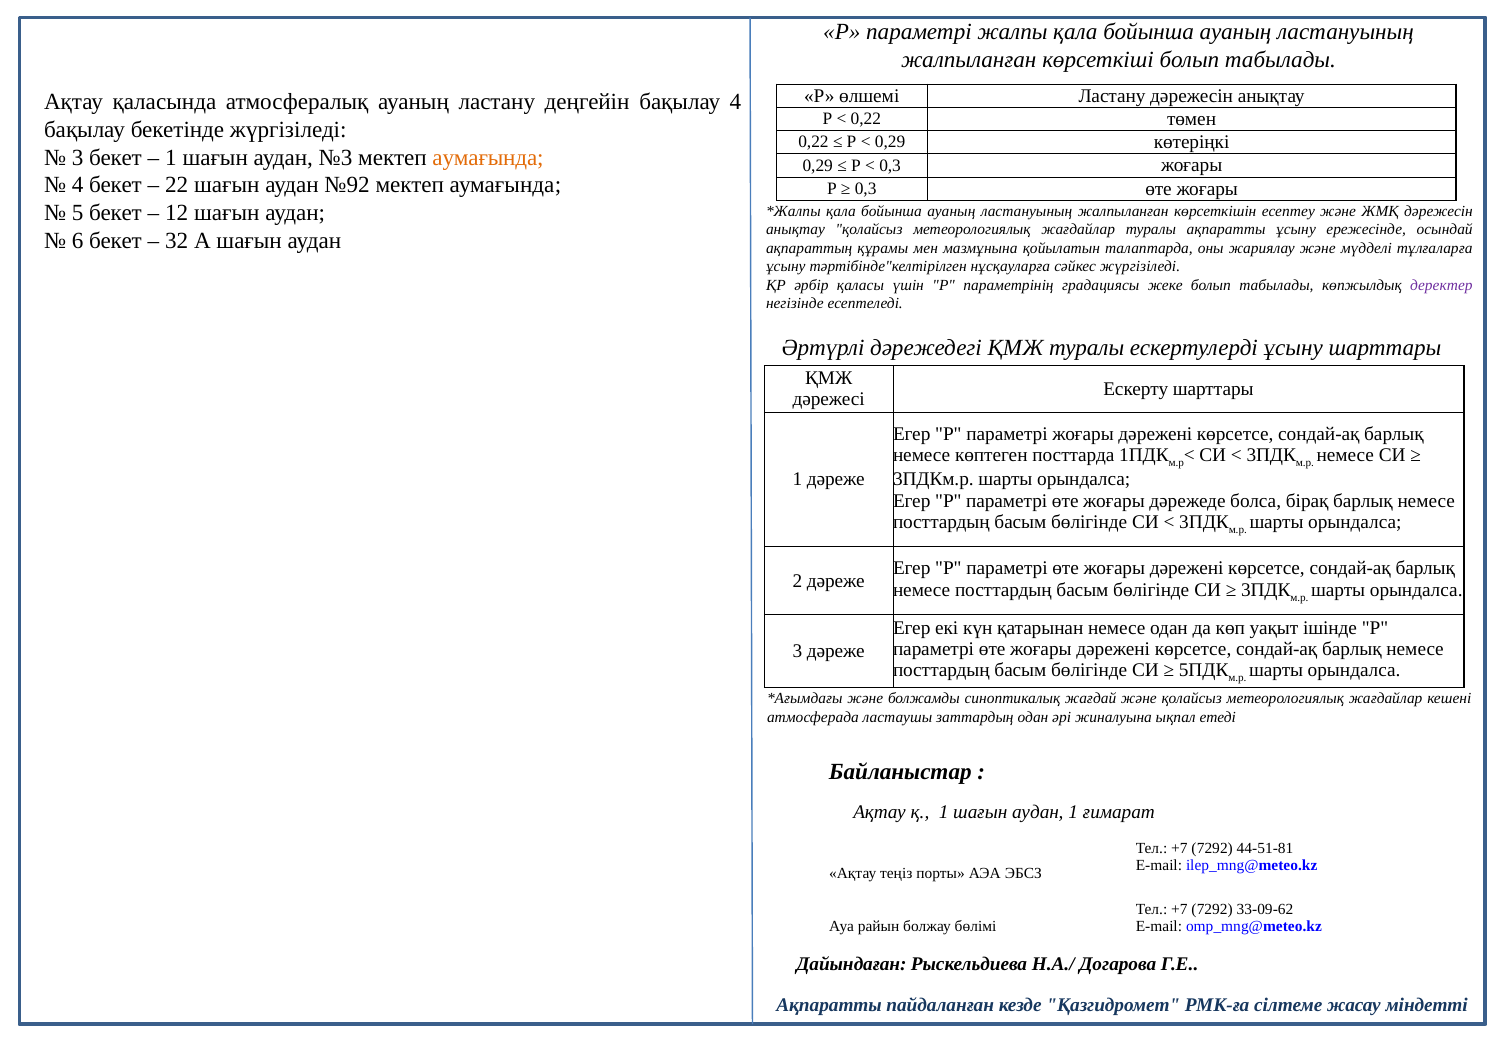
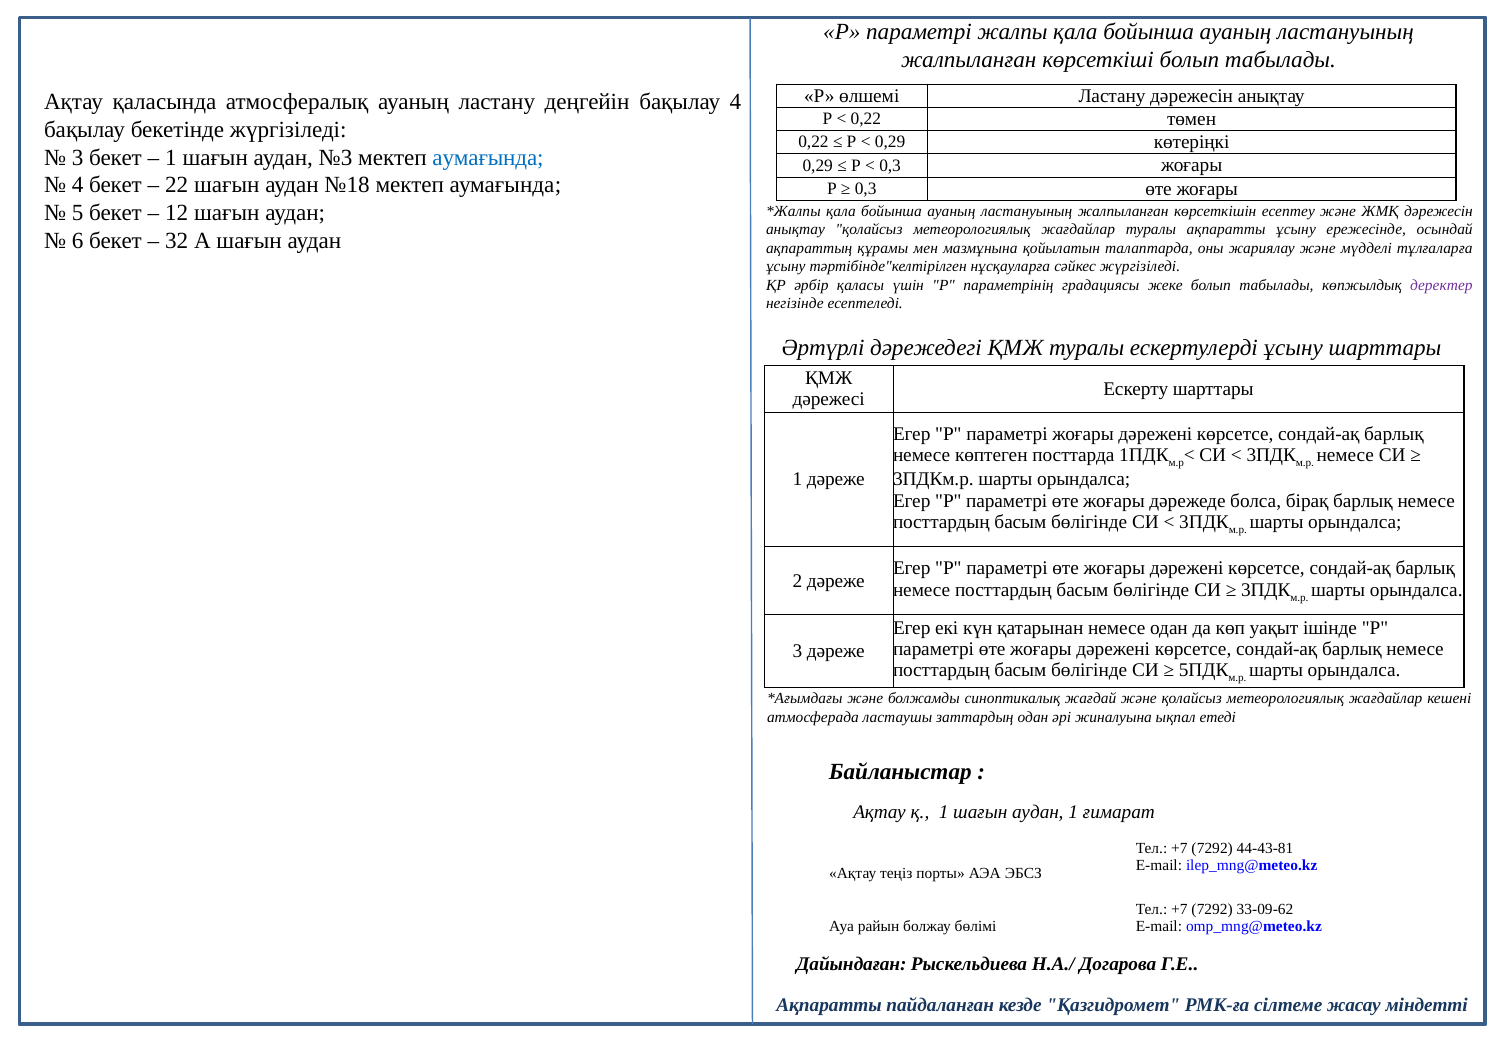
аумағында at (488, 157) colour: orange -> blue
№92: №92 -> №18
44-51-81: 44-51-81 -> 44-43-81
